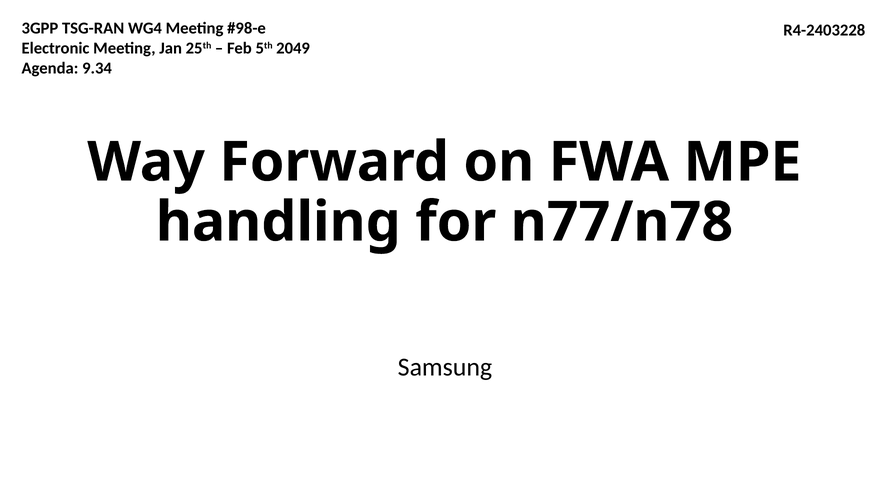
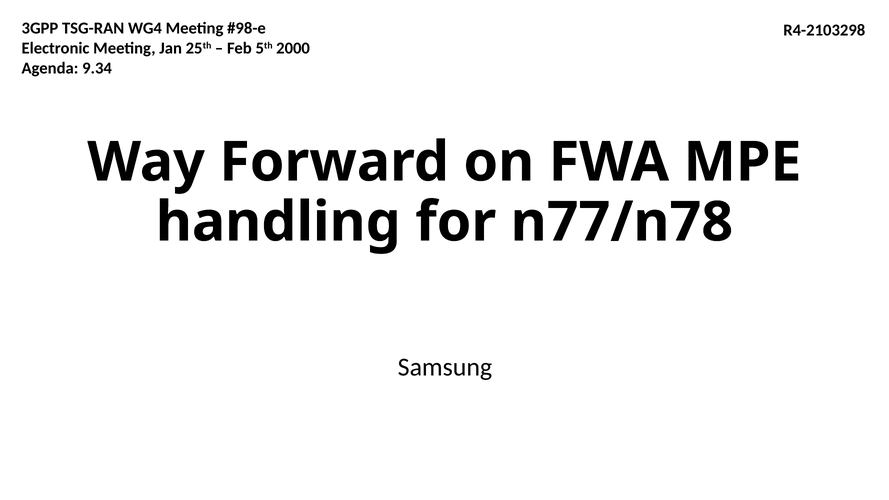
R4-2403228: R4-2403228 -> R4-2103298
2049: 2049 -> 2000
